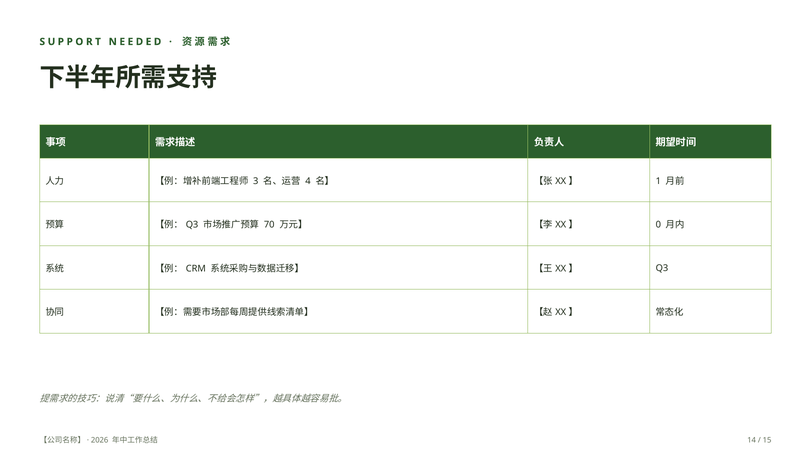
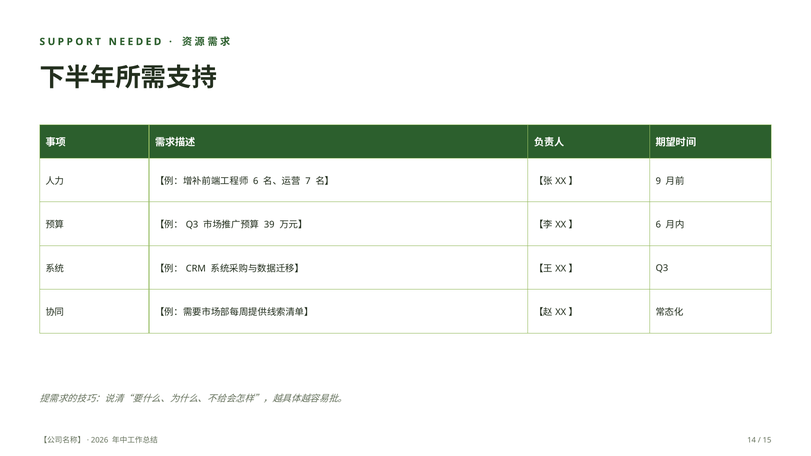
3 at (256, 181): 3 -> 6
4: 4 -> 7
1: 1 -> 9
70: 70 -> 39
0 at (658, 225): 0 -> 6
